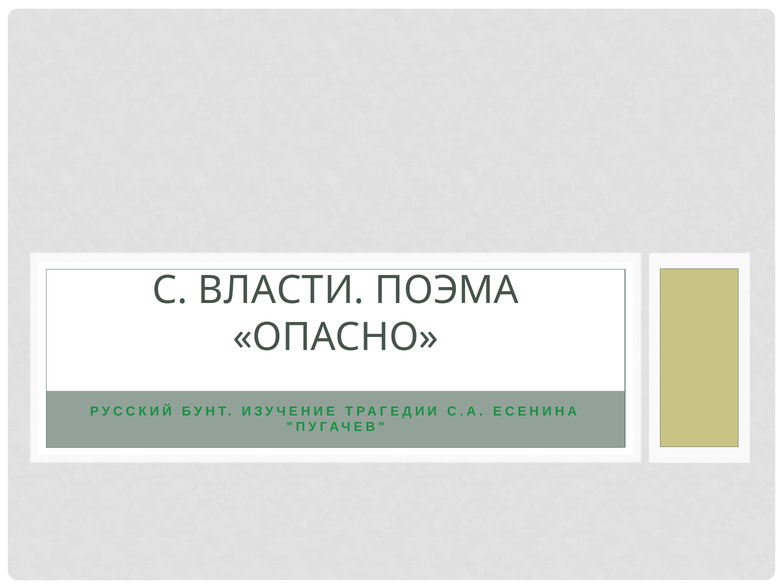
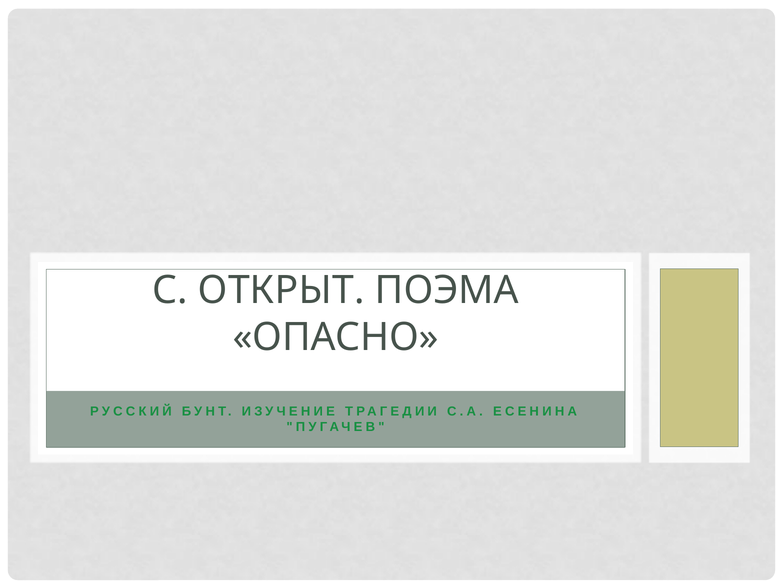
ВЛАСТИ: ВЛАСТИ -> ОТКРЫТ
